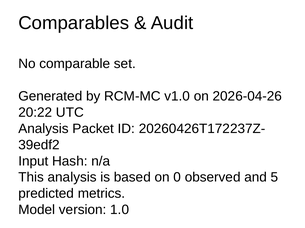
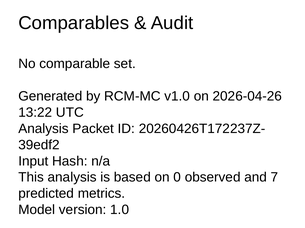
20:22: 20:22 -> 13:22
5: 5 -> 7
